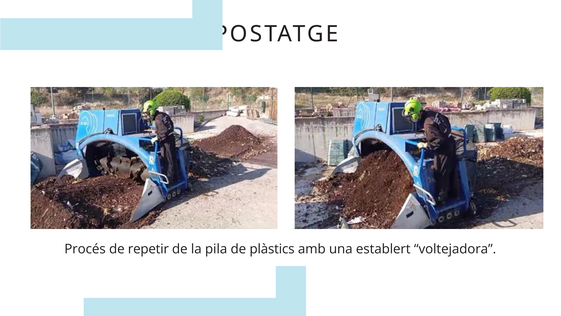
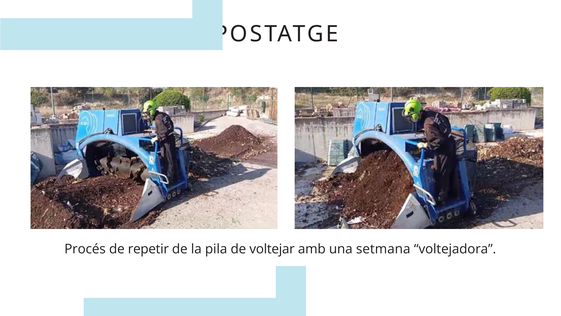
plàstics: plàstics -> voltejar
establert: establert -> setmana
